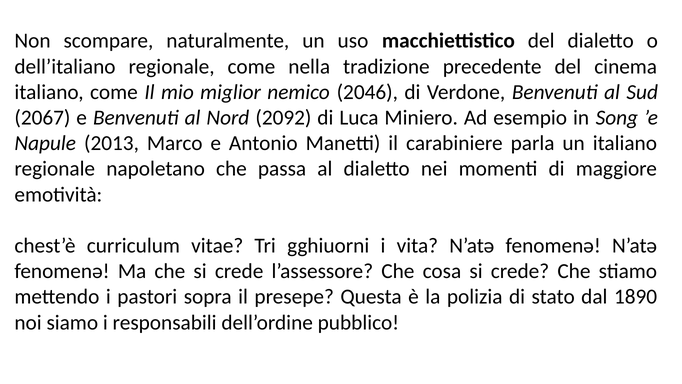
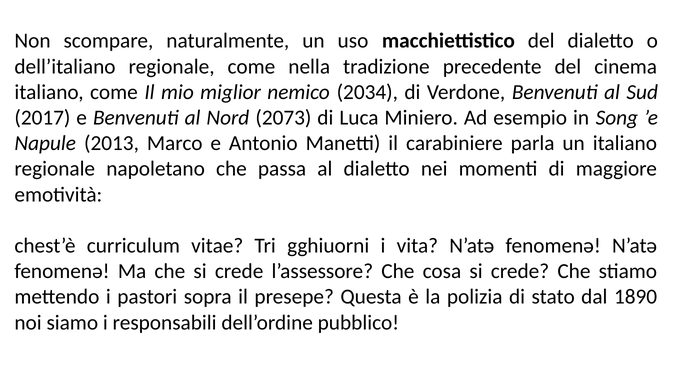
2046: 2046 -> 2034
2067: 2067 -> 2017
2092: 2092 -> 2073
